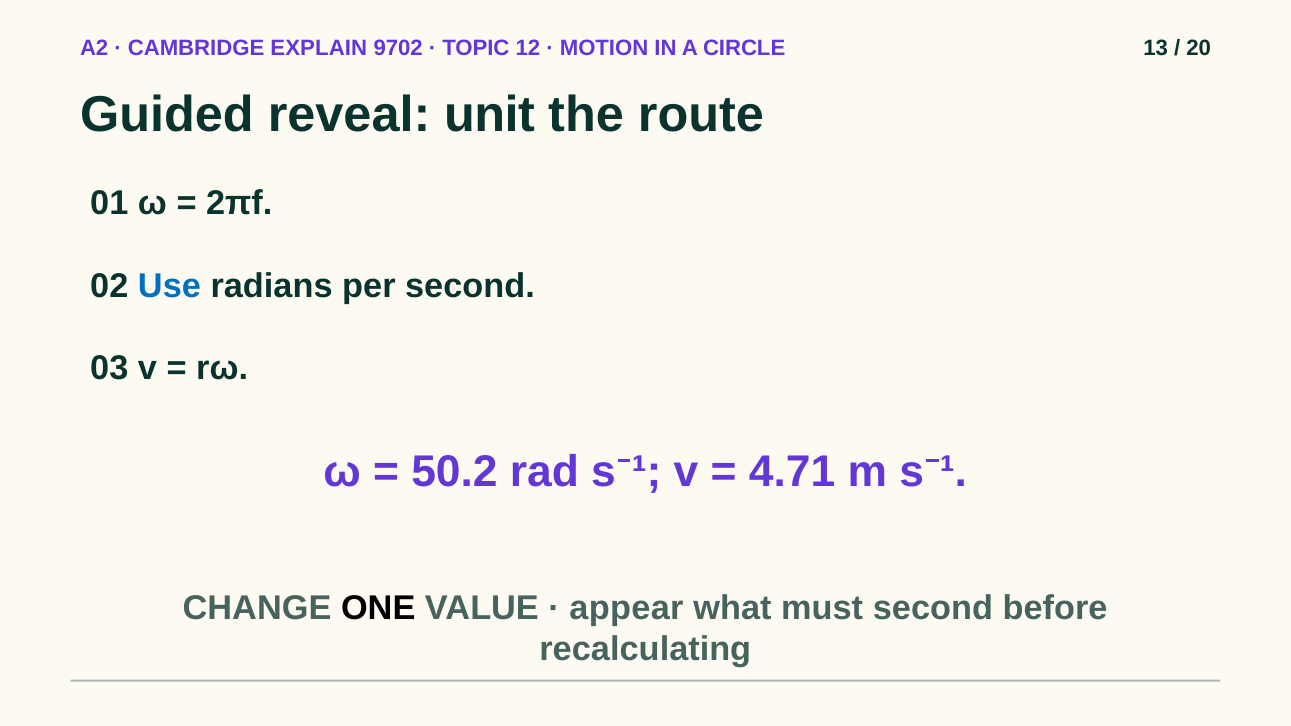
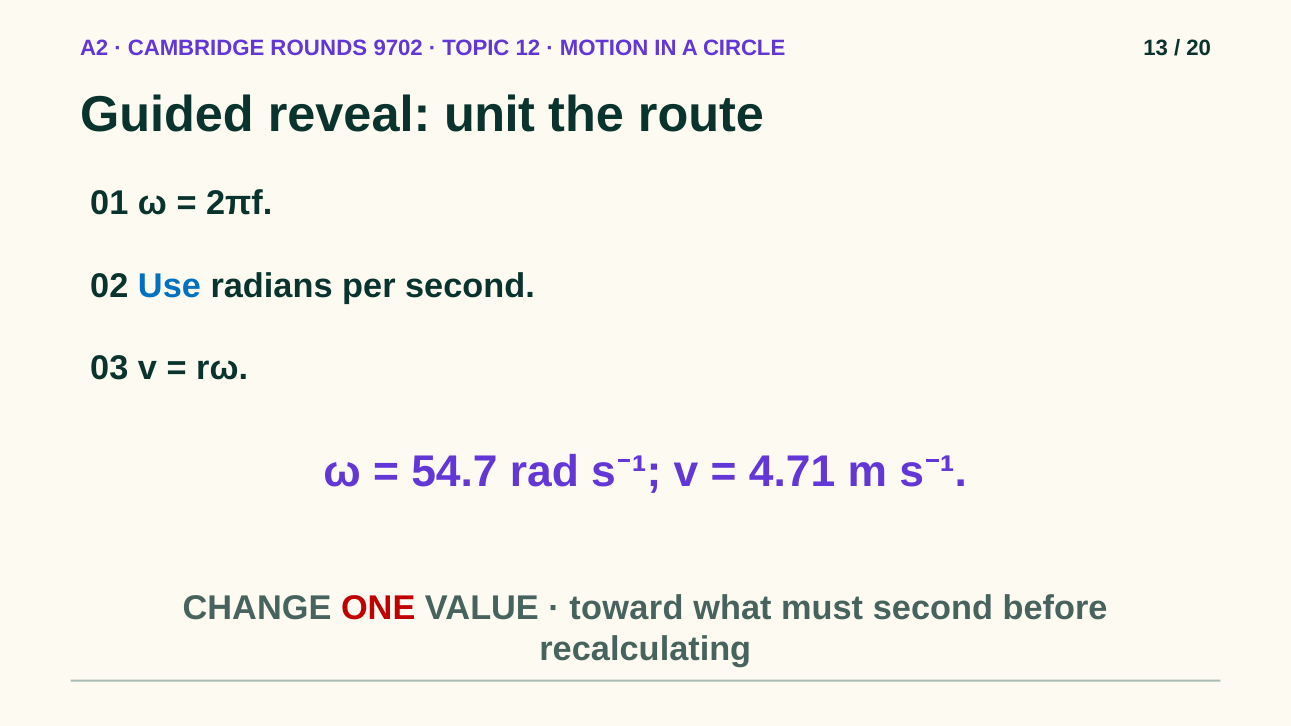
EXPLAIN: EXPLAIN -> ROUNDS
50.2: 50.2 -> 54.7
ONE colour: black -> red
appear: appear -> toward
